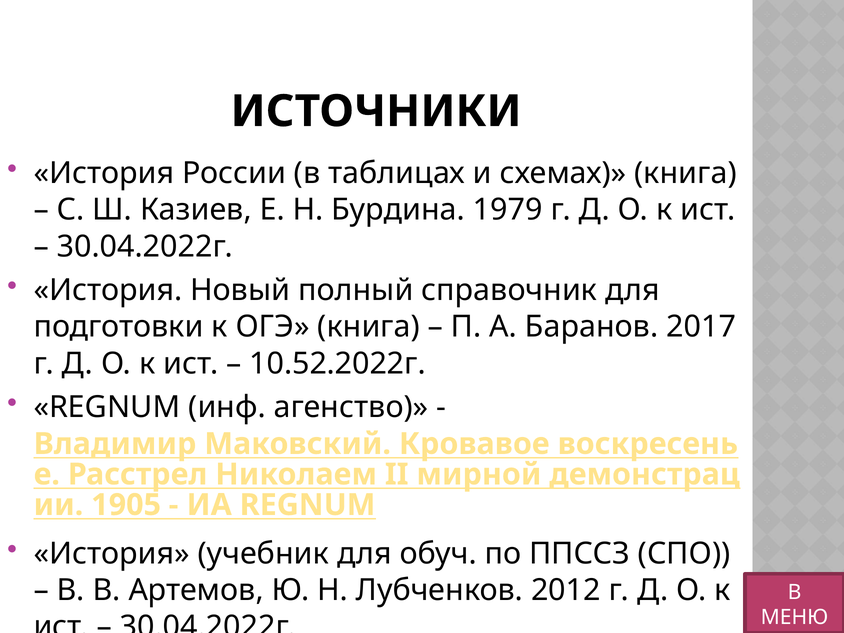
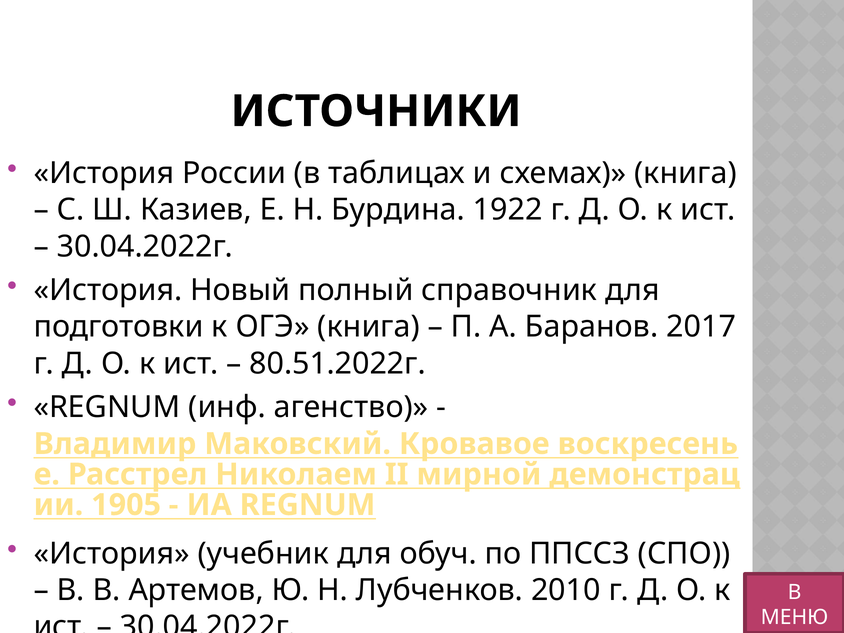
1979: 1979 -> 1922
10.52.2022г: 10.52.2022г -> 80.51.2022г
2012: 2012 -> 2010
